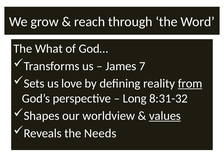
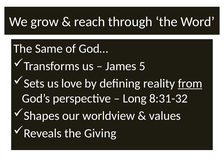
What: What -> Same
7: 7 -> 5
values underline: present -> none
Needs: Needs -> Giving
